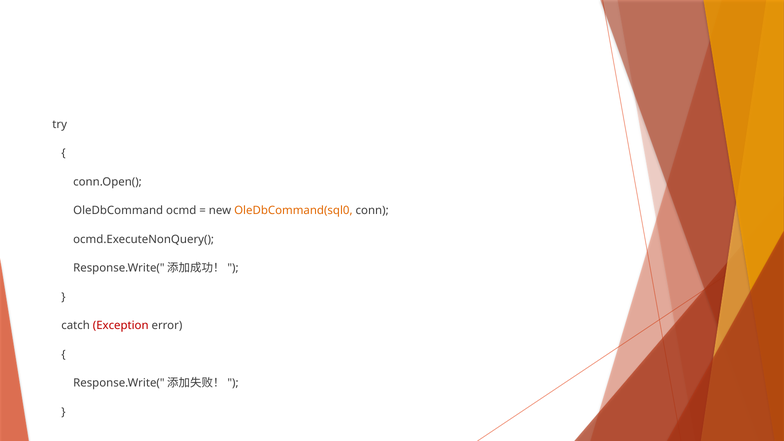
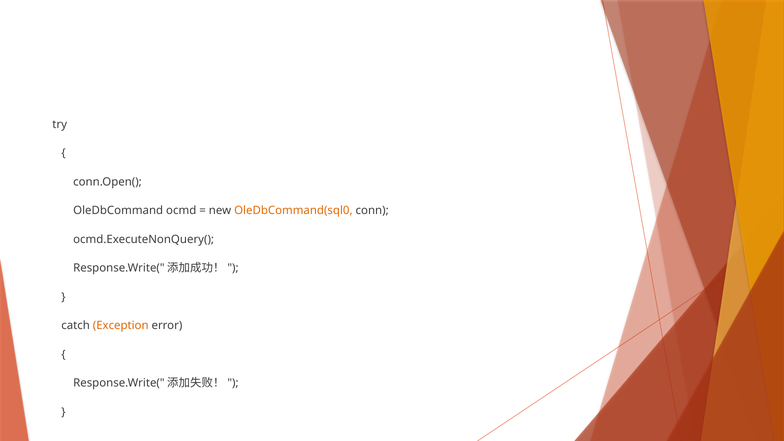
Exception colour: red -> orange
